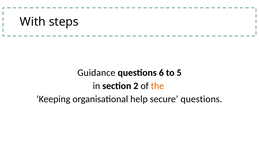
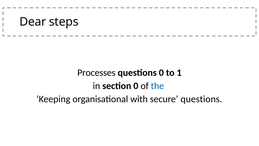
With: With -> Dear
Guidance: Guidance -> Processes
questions 6: 6 -> 0
5: 5 -> 1
section 2: 2 -> 0
the colour: orange -> blue
help: help -> with
